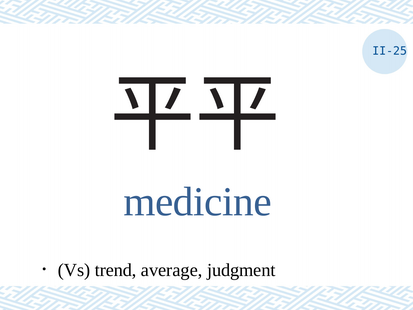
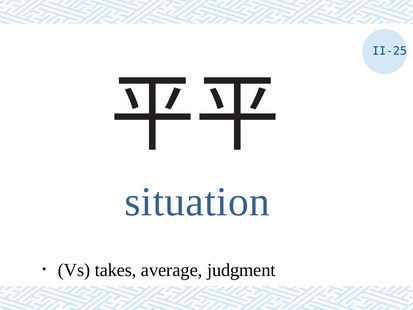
medicine: medicine -> situation
trend: trend -> takes
